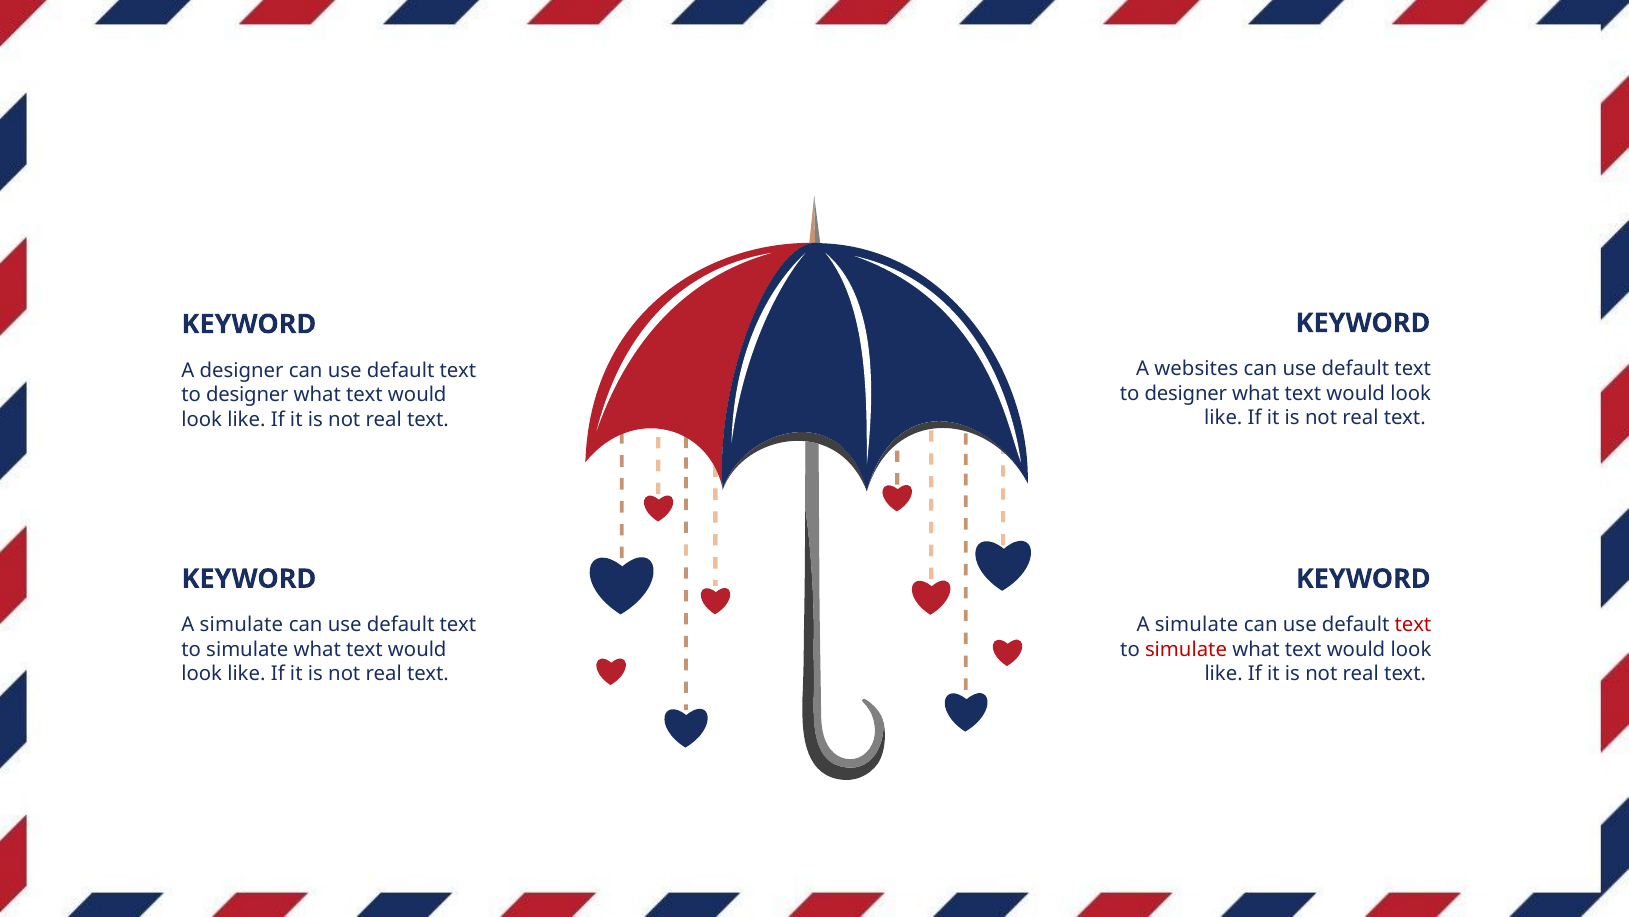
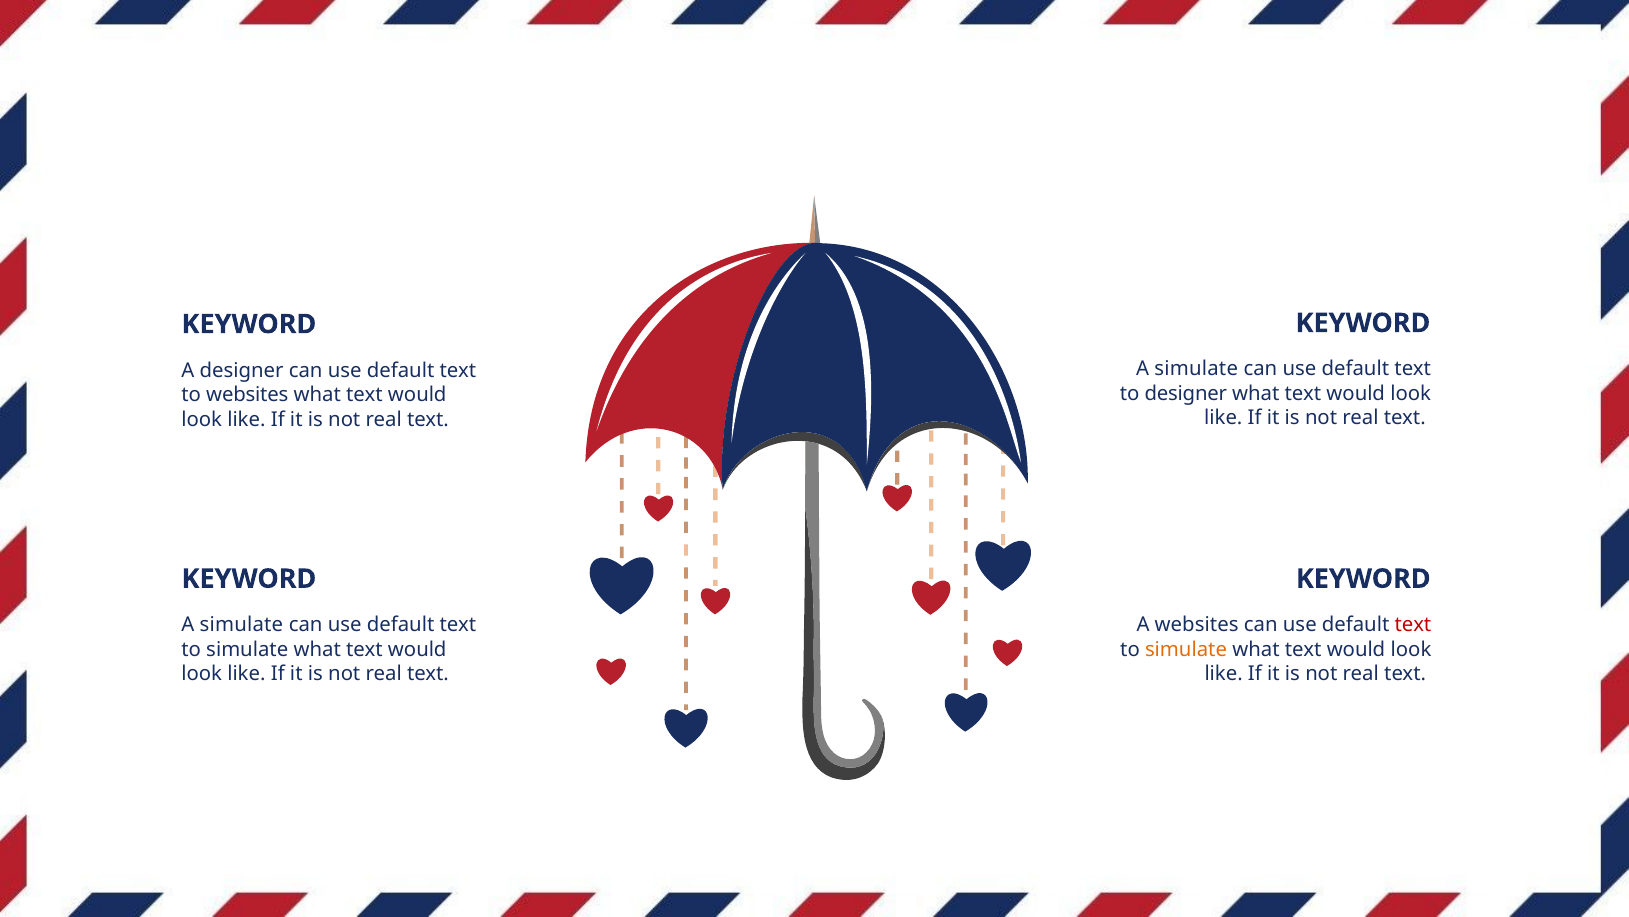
websites at (1196, 369): websites -> simulate
designer at (247, 395): designer -> websites
simulate at (1197, 625): simulate -> websites
simulate at (1186, 649) colour: red -> orange
